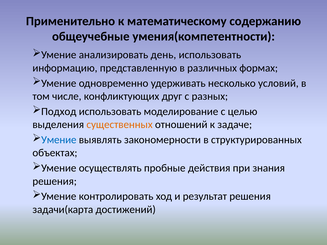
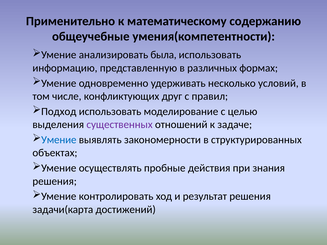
день: день -> была
разных: разных -> правил
существенных colour: orange -> purple
